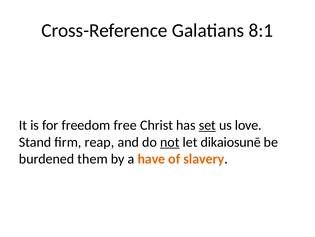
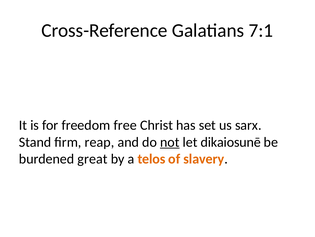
8:1: 8:1 -> 7:1
set underline: present -> none
love: love -> sarx
them: them -> great
have: have -> telos
